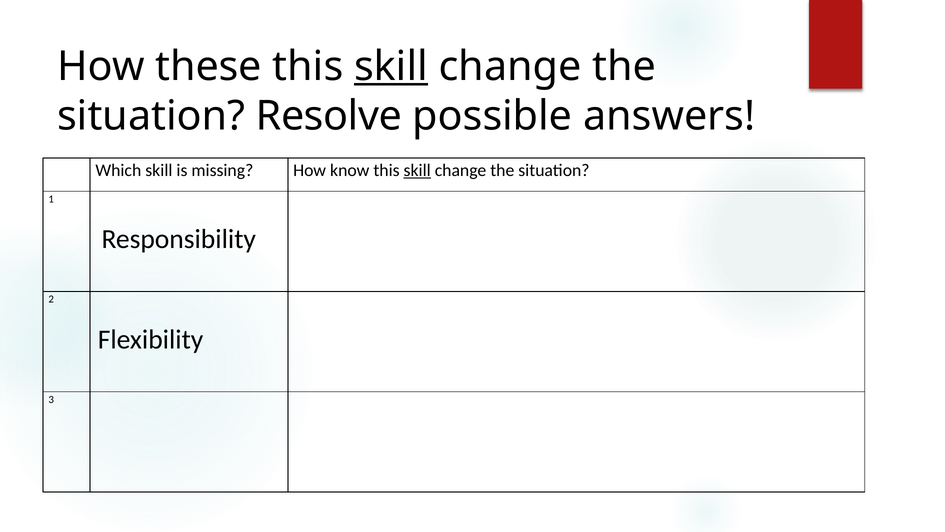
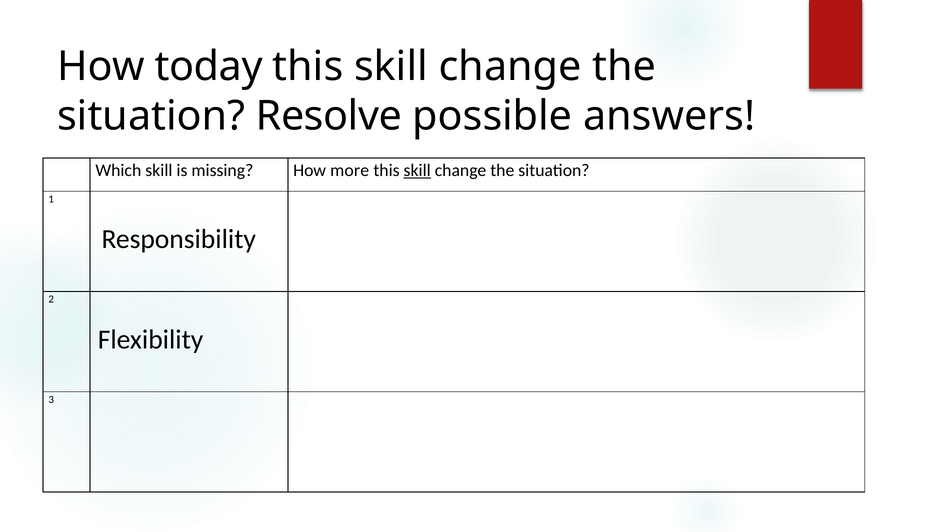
these: these -> today
skill at (391, 66) underline: present -> none
know: know -> more
